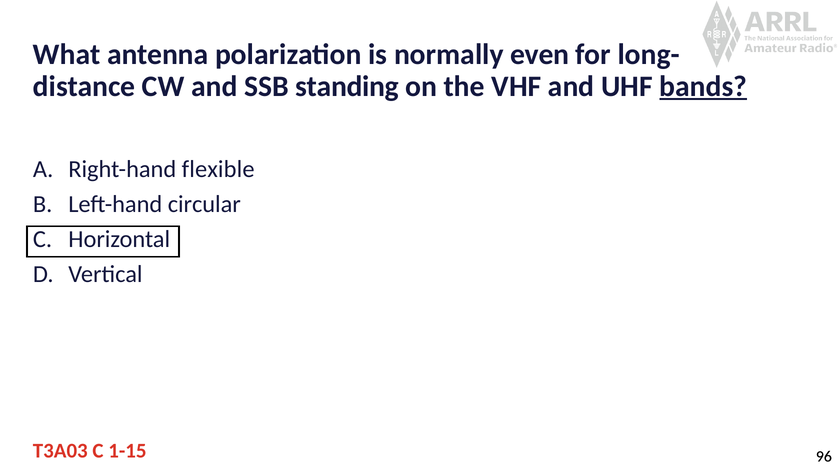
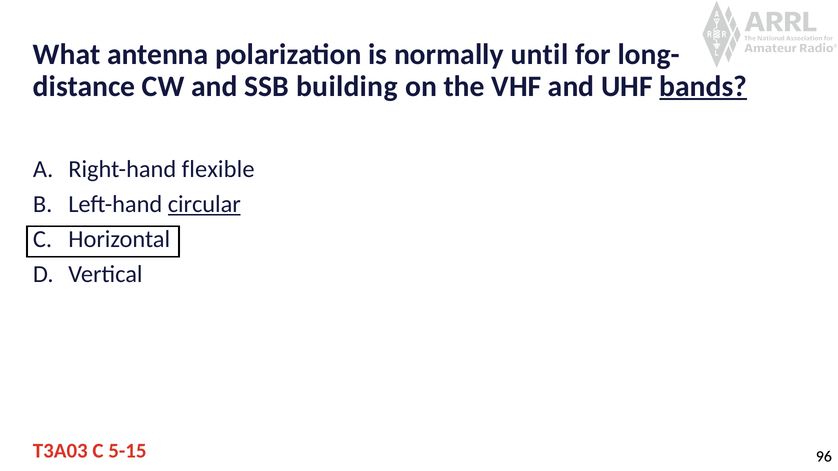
even: even -> until
standing: standing -> building
circular underline: none -> present
1-15: 1-15 -> 5-15
